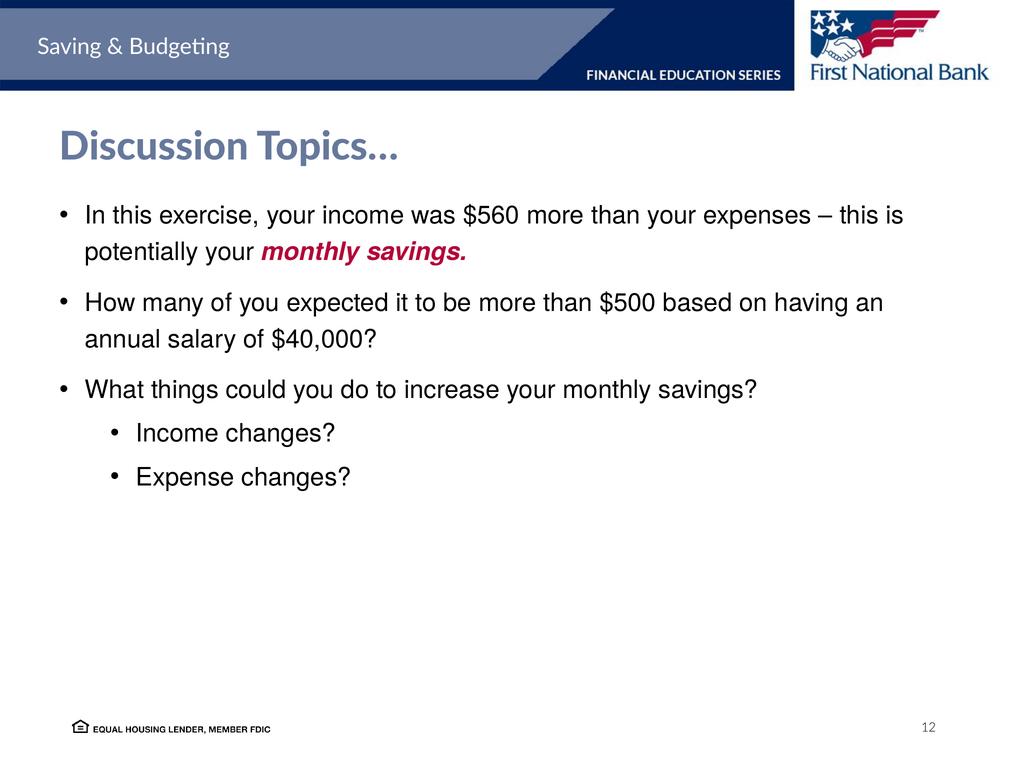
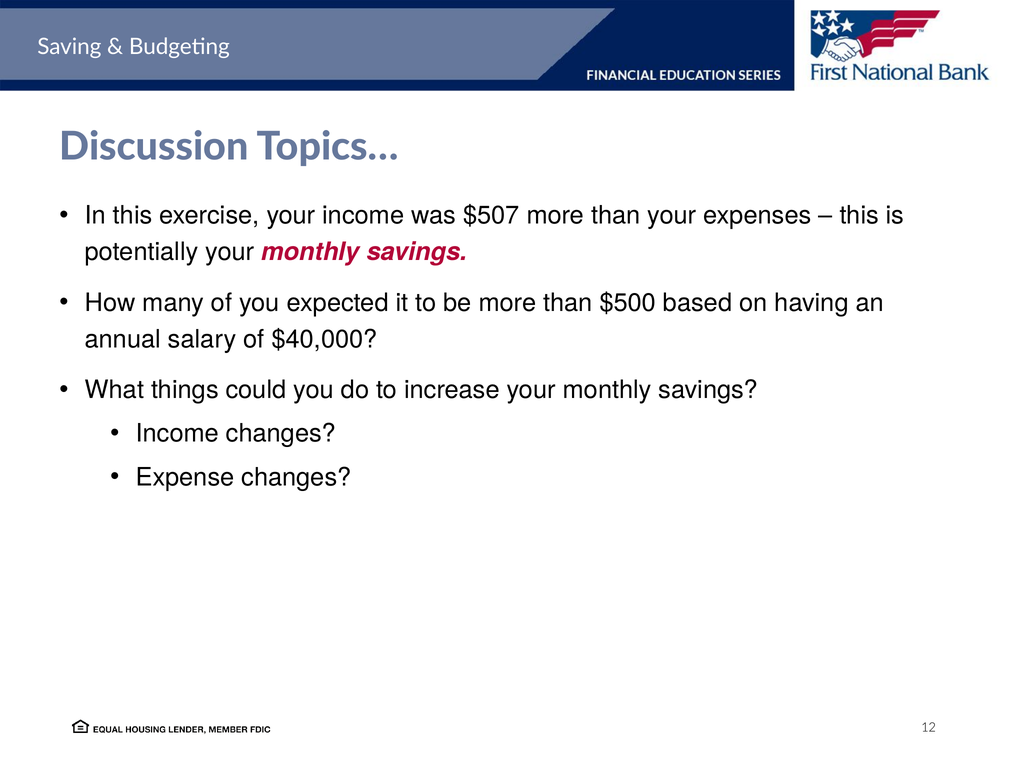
$560: $560 -> $507
